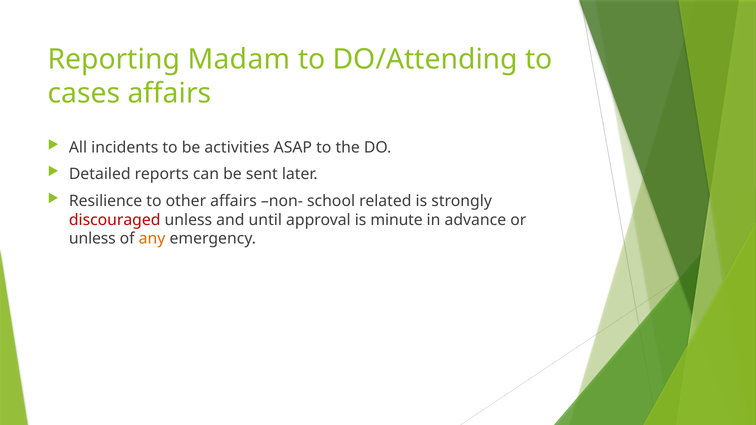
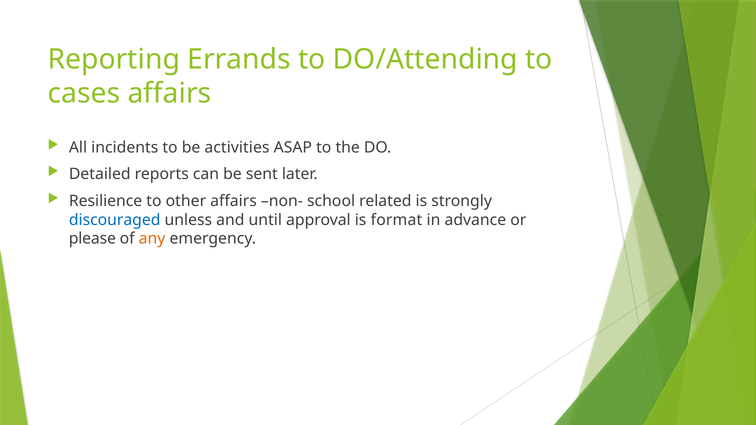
Madam: Madam -> Errands
discouraged colour: red -> blue
minute: minute -> format
unless at (92, 239): unless -> please
